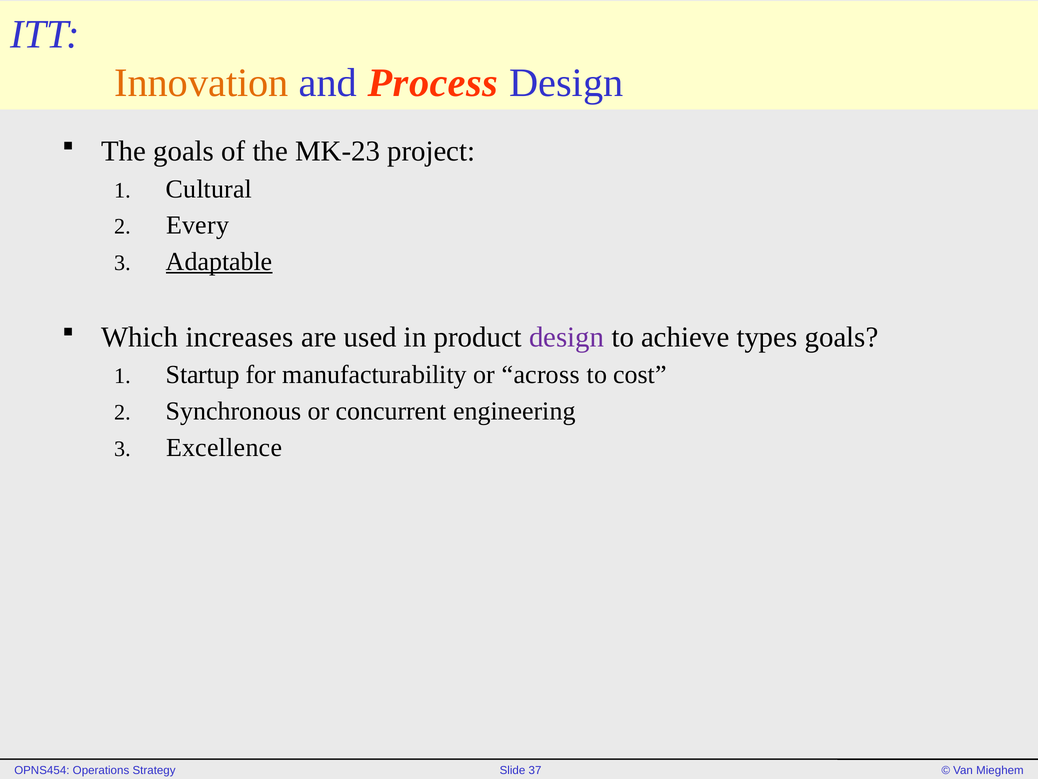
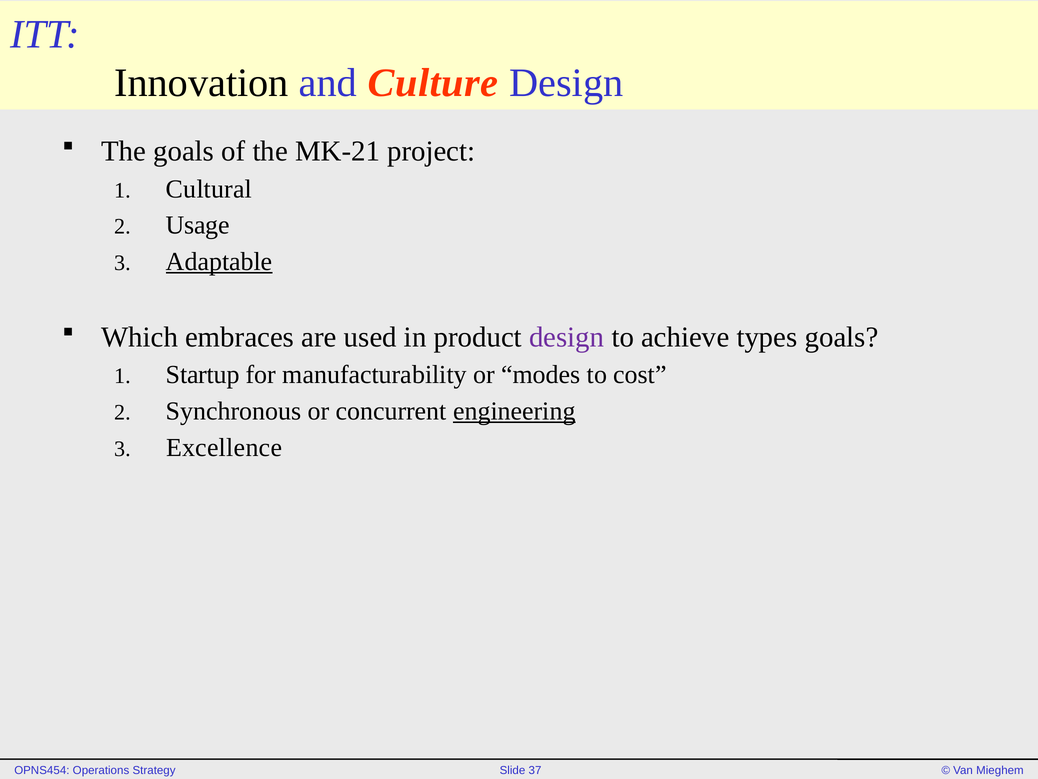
Innovation colour: orange -> black
Process: Process -> Culture
MK-23: MK-23 -> MK-21
Every: Every -> Usage
increases: increases -> embraces
across: across -> modes
engineering underline: none -> present
